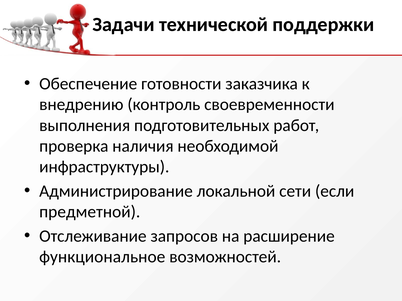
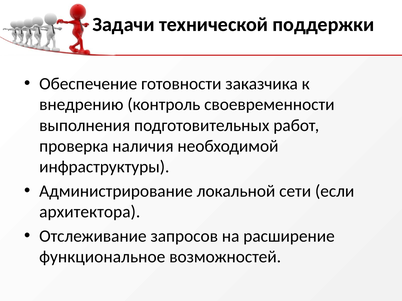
предметной: предметной -> архитектора
